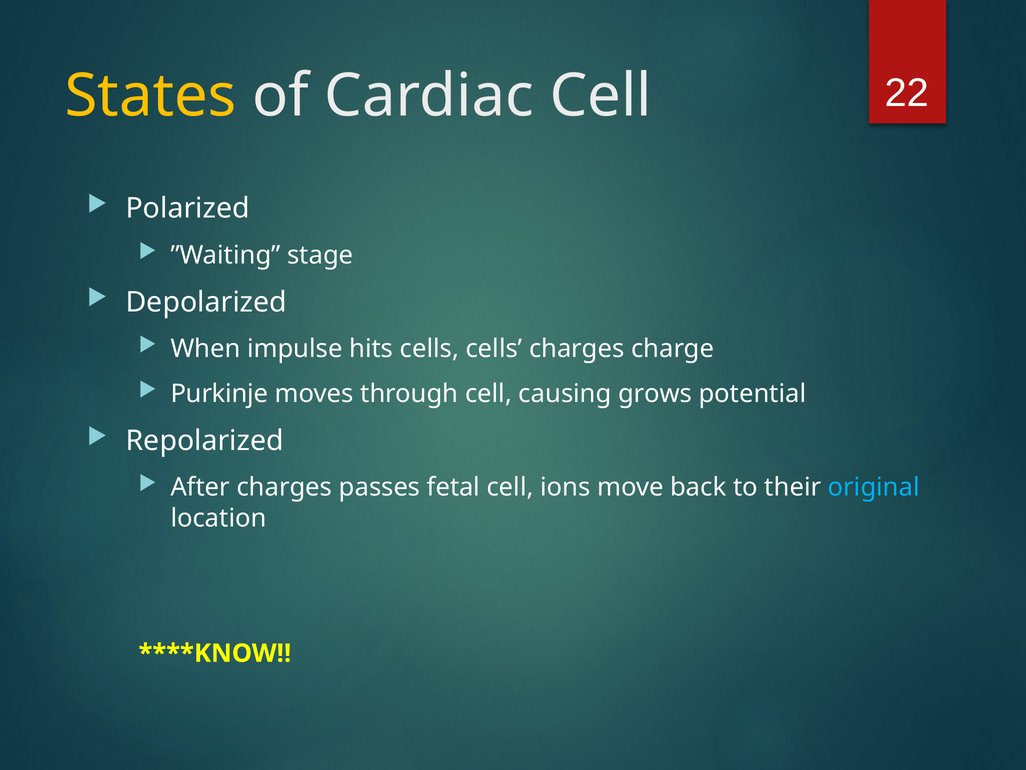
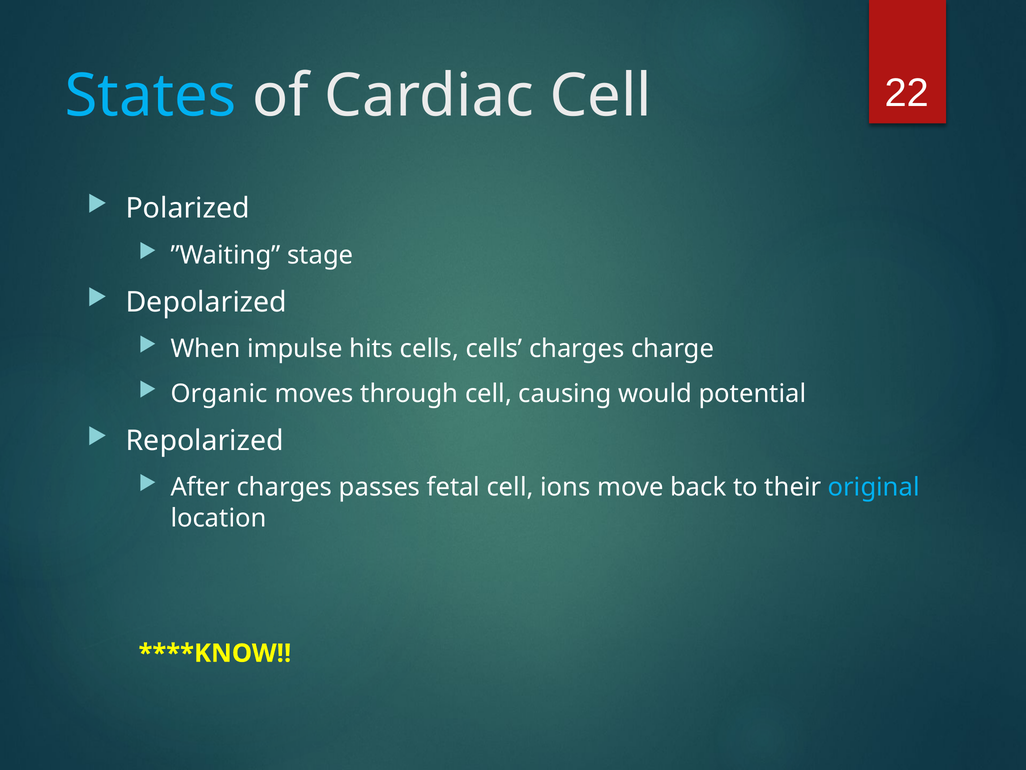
States colour: yellow -> light blue
Purkinje: Purkinje -> Organic
grows: grows -> would
